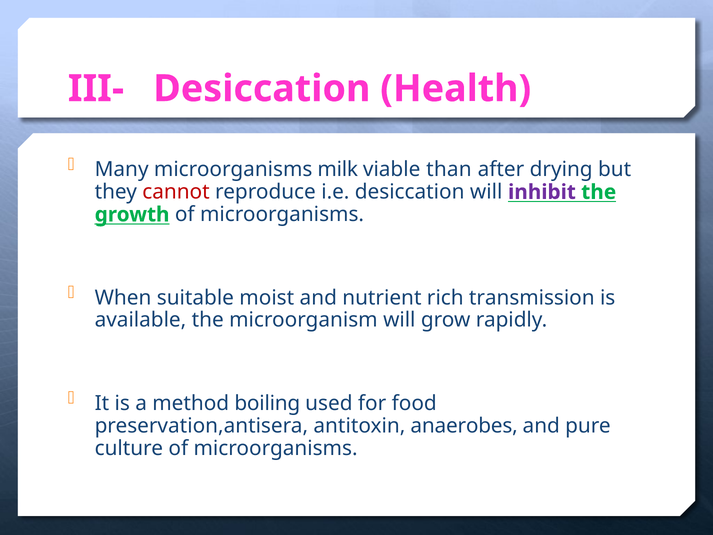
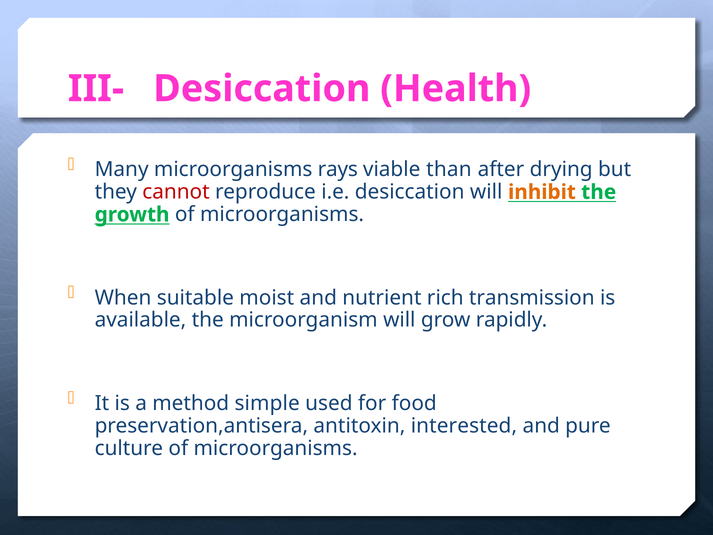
milk: milk -> rays
inhibit colour: purple -> orange
boiling: boiling -> simple
anaerobes: anaerobes -> interested
